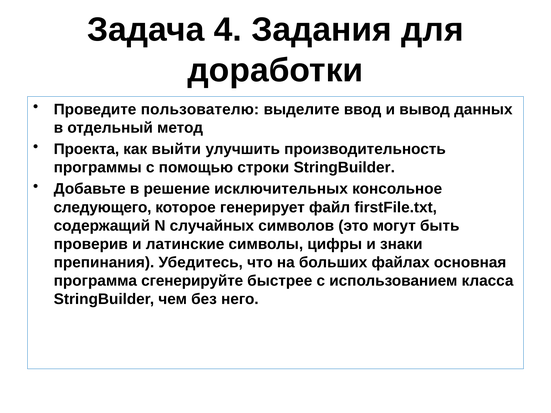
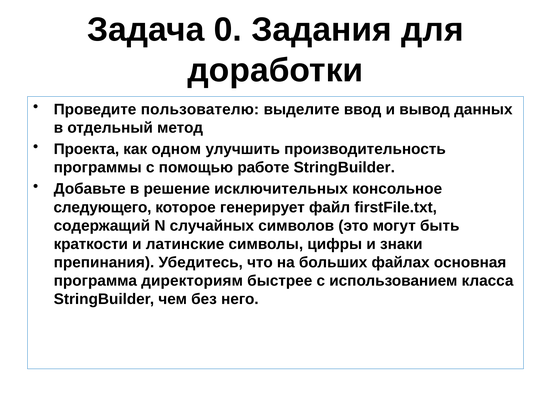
4: 4 -> 0
выйти: выйти -> одном
строки: строки -> работе
проверив: проверив -> краткости
сгенерируйте: сгенерируйте -> директориям
